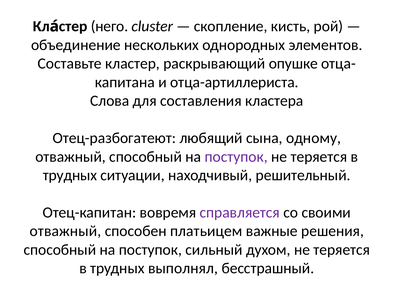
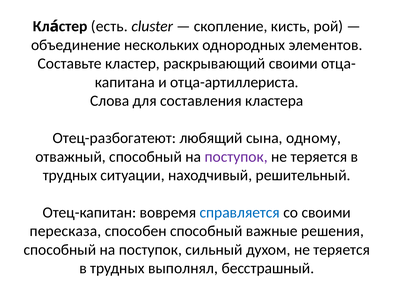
него: него -> есть
раскрывающий опушке: опушке -> своими
справляется colour: purple -> blue
отважный at (65, 231): отважный -> пересказа
способен платьицем: платьицем -> способный
